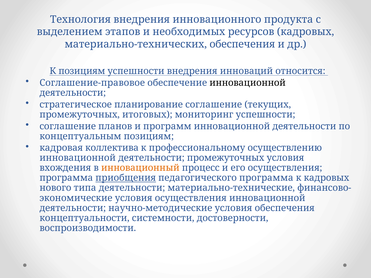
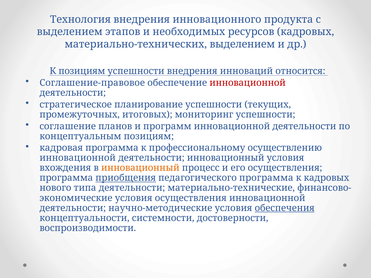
материально-технических обеспечения: обеспечения -> выделением
инновационной at (248, 83) colour: black -> red
планирование соглашение: соглашение -> успешности
кадровая коллектива: коллектива -> программа
деятельности промежуточных: промежуточных -> инновационный
обеспечения at (285, 208) underline: none -> present
